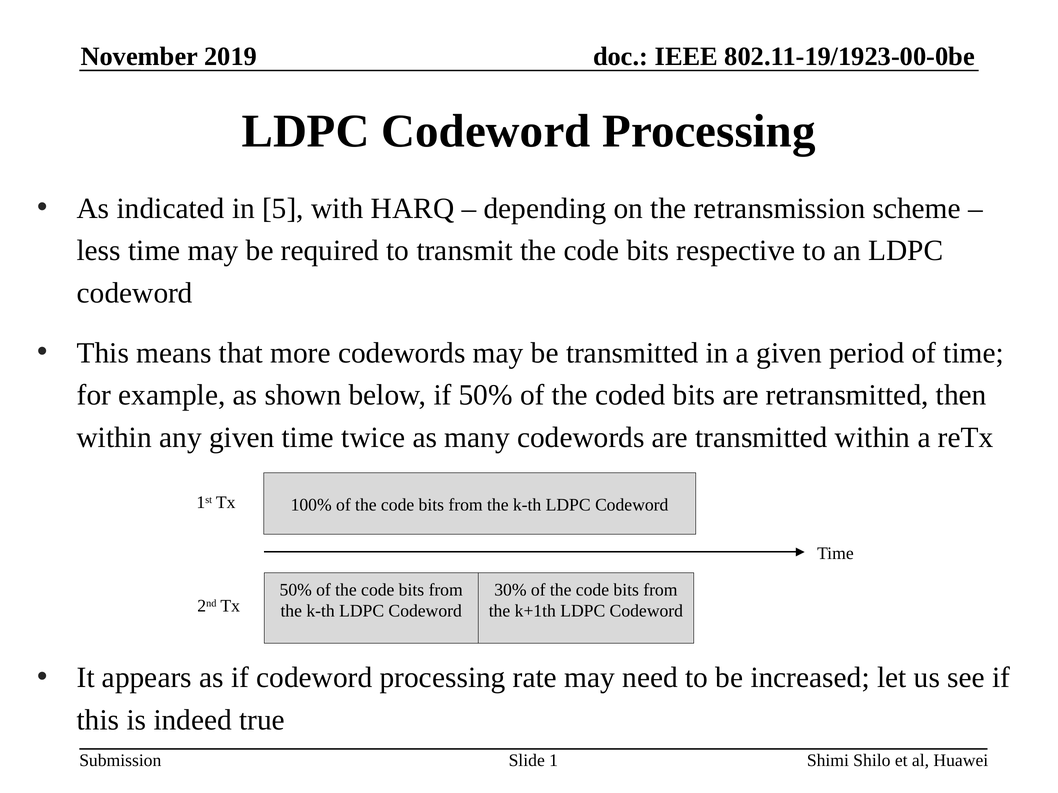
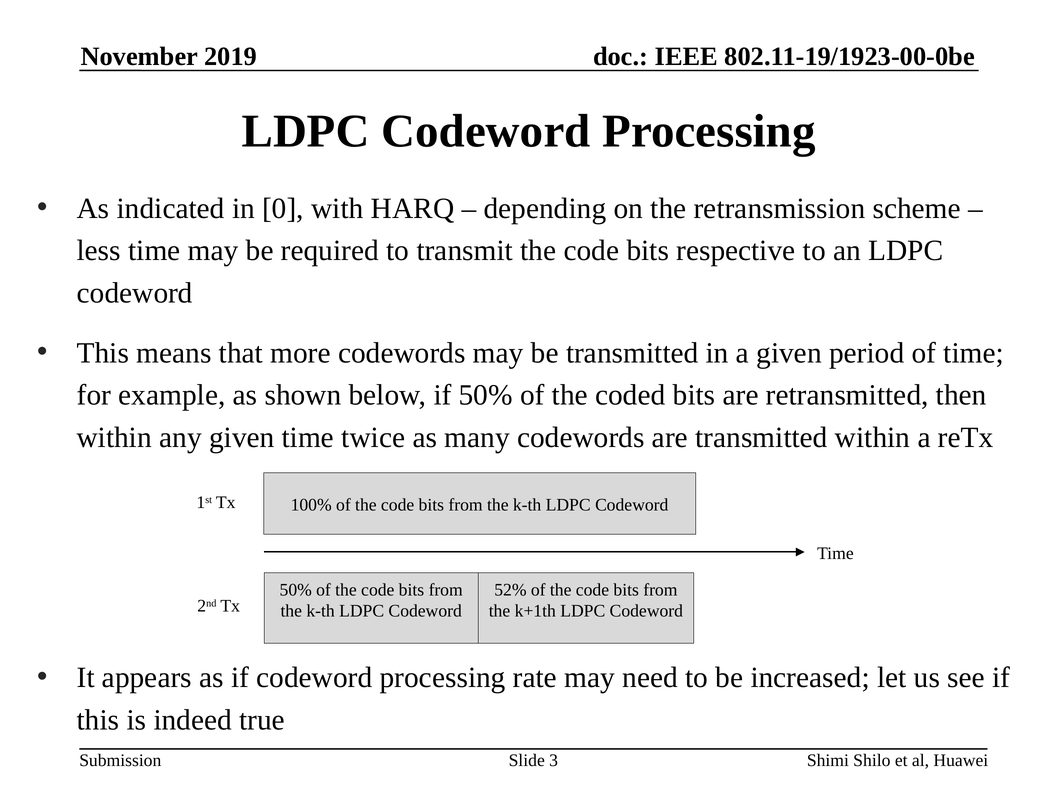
5: 5 -> 0
30%: 30% -> 52%
1: 1 -> 3
